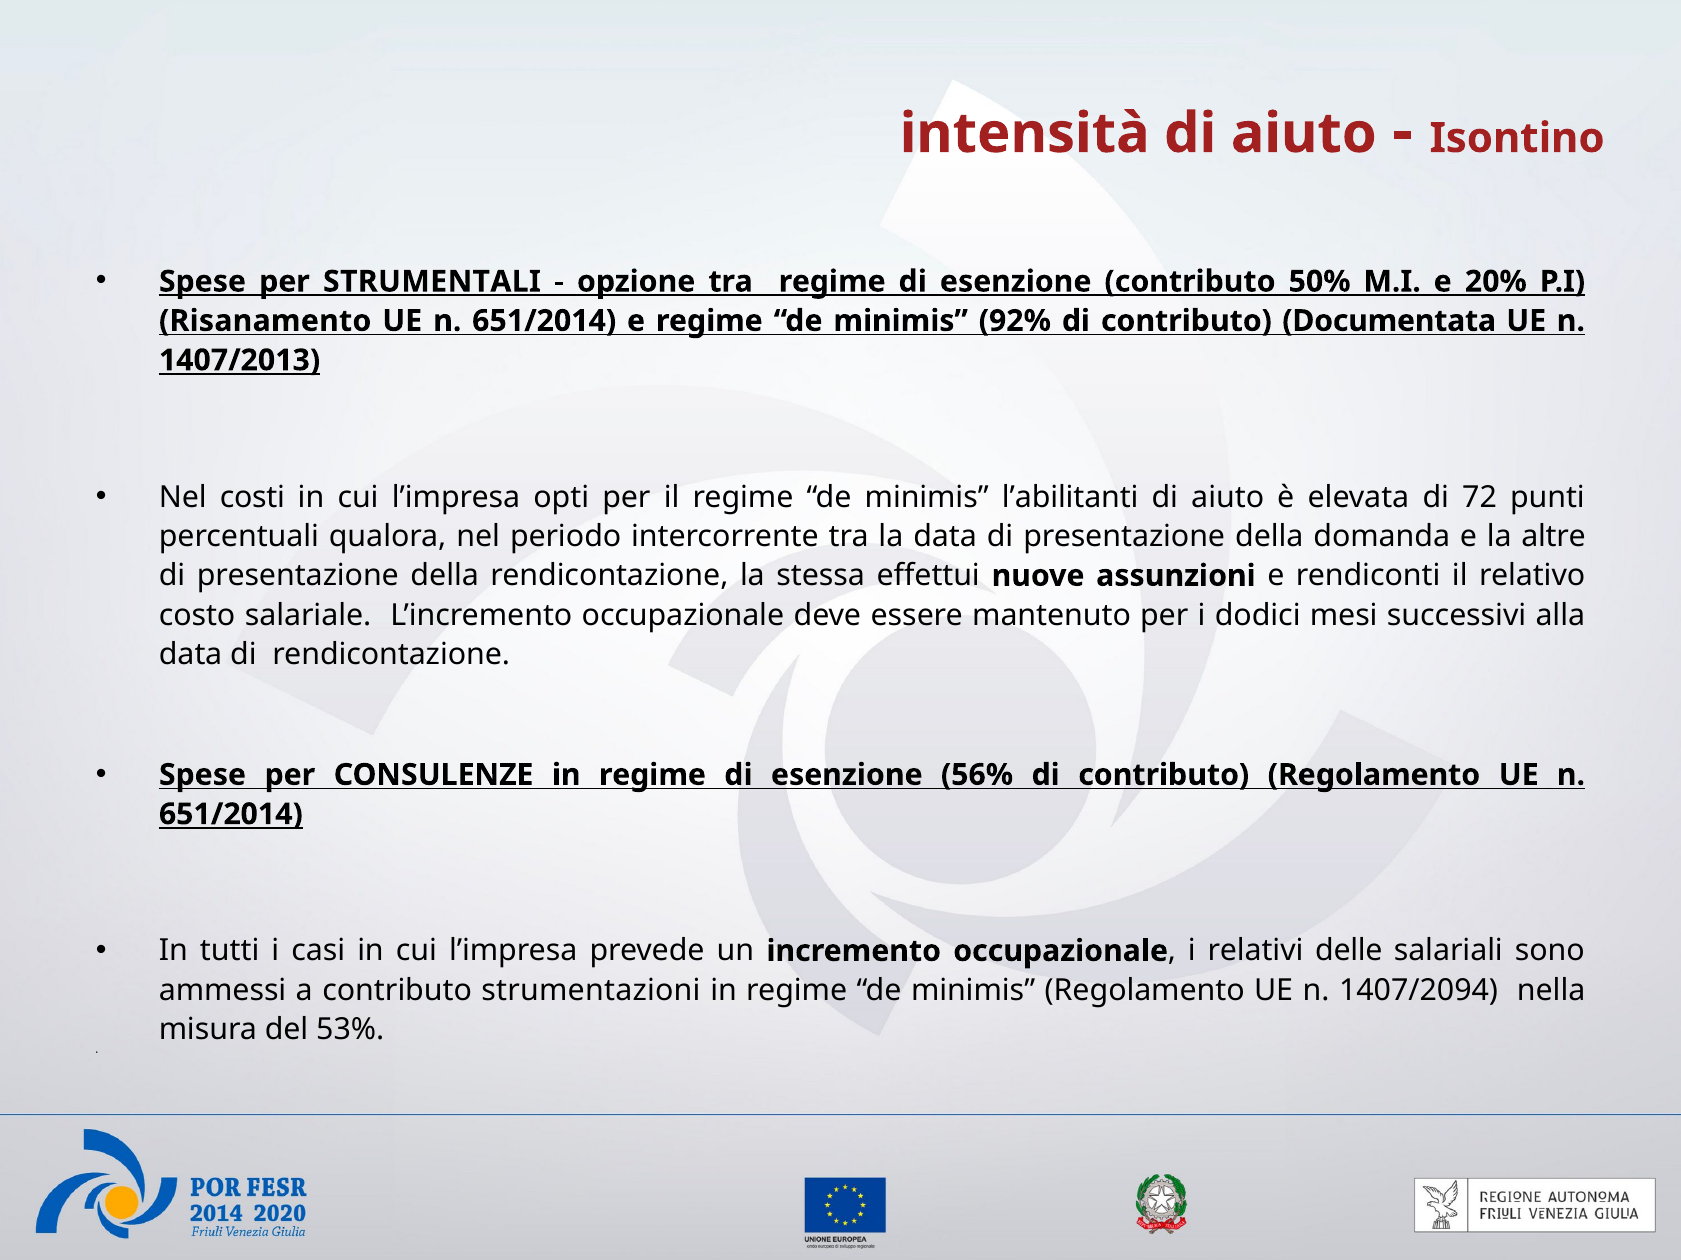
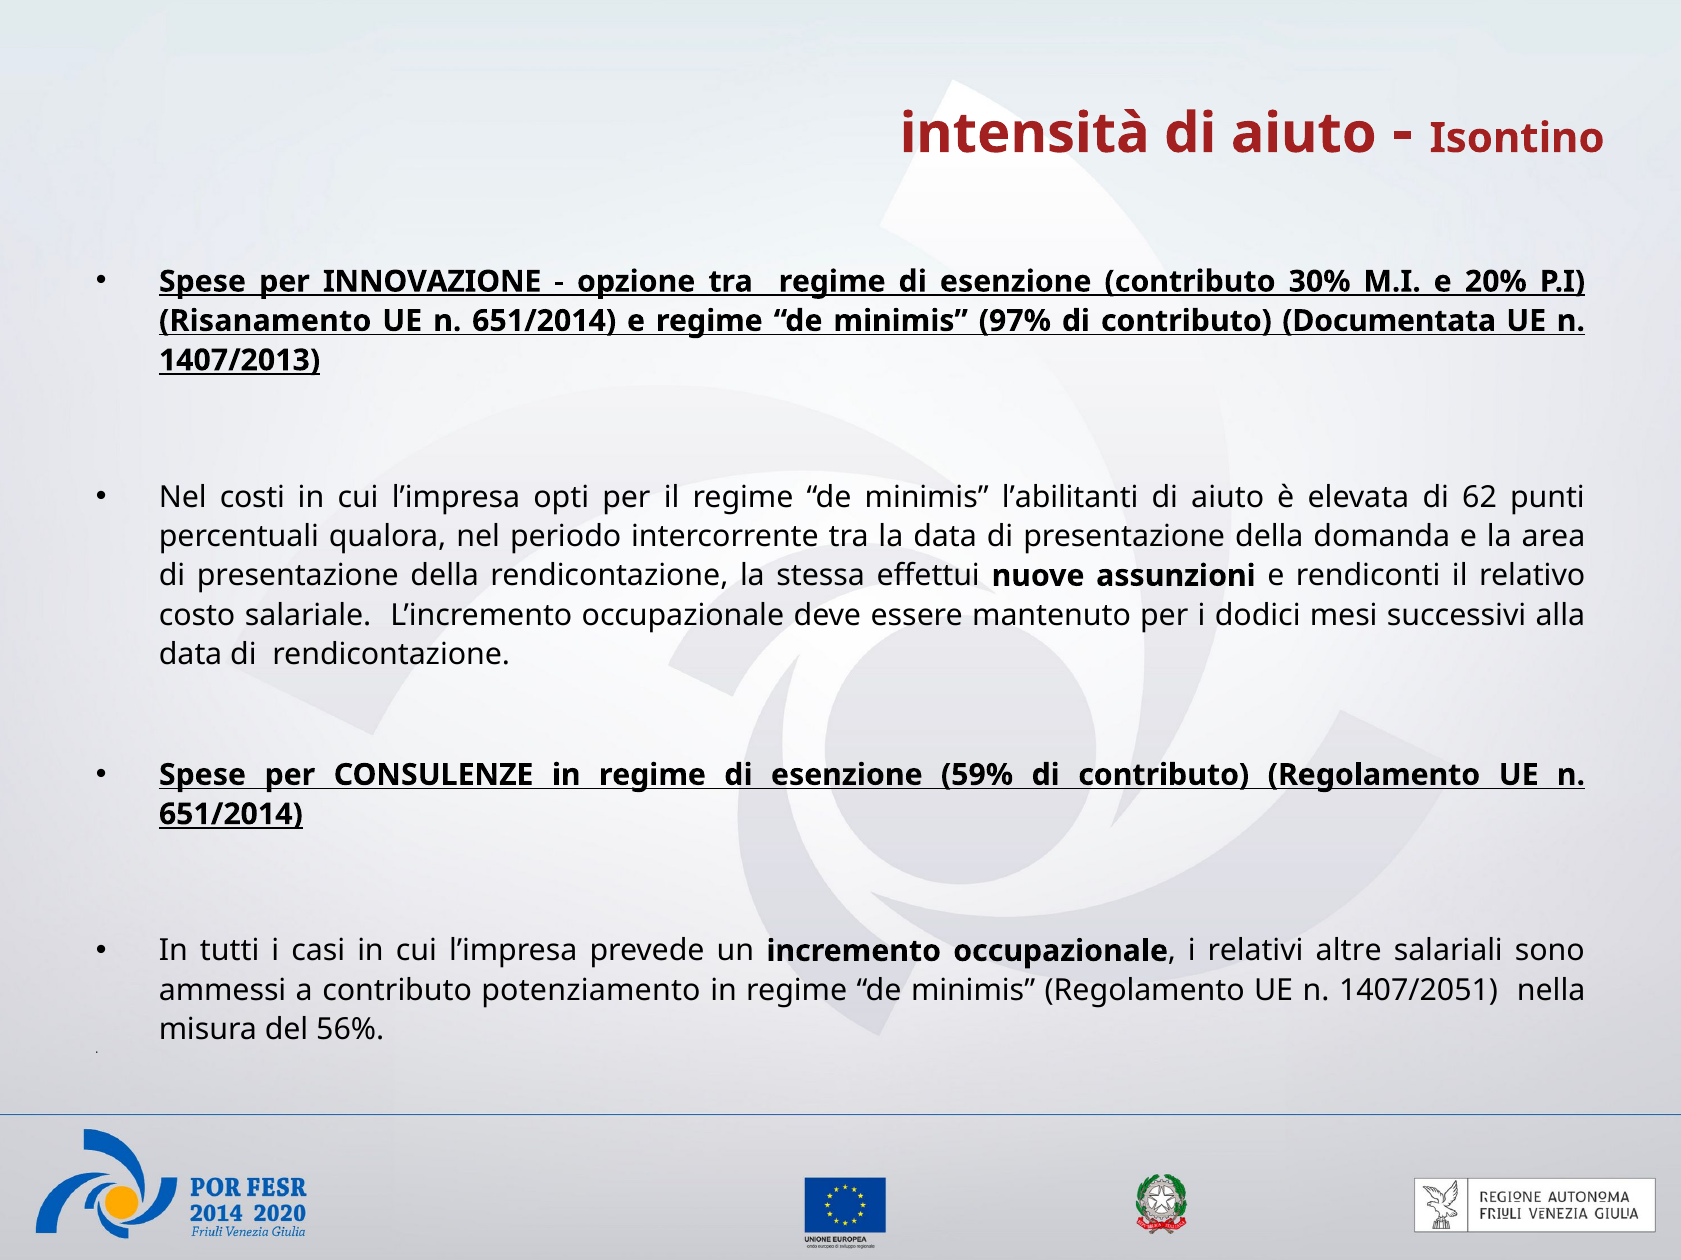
STRUMENTALI: STRUMENTALI -> INNOVAZIONE
50%: 50% -> 30%
92%: 92% -> 97%
72: 72 -> 62
altre: altre -> area
56%: 56% -> 59%
delle: delle -> altre
strumentazioni: strumentazioni -> potenziamento
1407/2094: 1407/2094 -> 1407/2051
53%: 53% -> 56%
